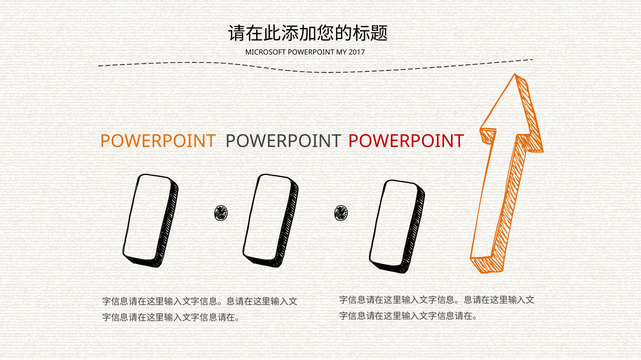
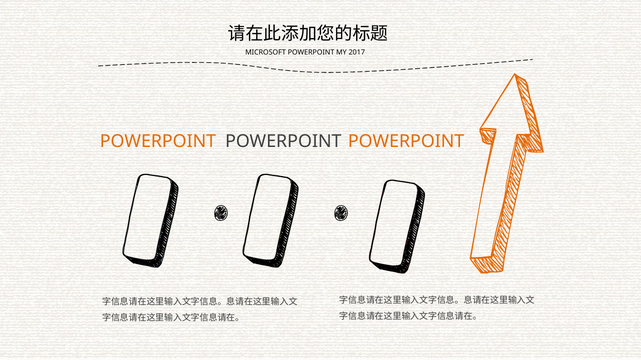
POWERPOINT at (406, 141) colour: red -> orange
